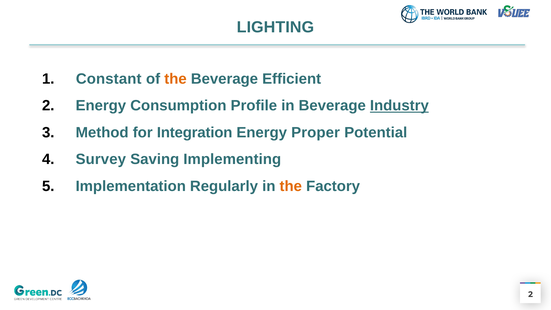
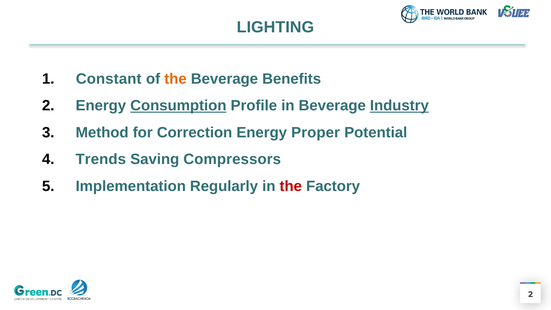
Efficient: Efficient -> Benefits
Consumption underline: none -> present
Integration: Integration -> Correction
Survey: Survey -> Trends
Implementing: Implementing -> Compressors
the at (291, 186) colour: orange -> red
